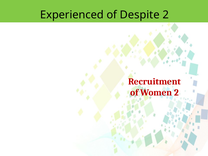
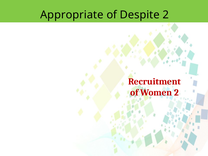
Experienced: Experienced -> Appropriate
